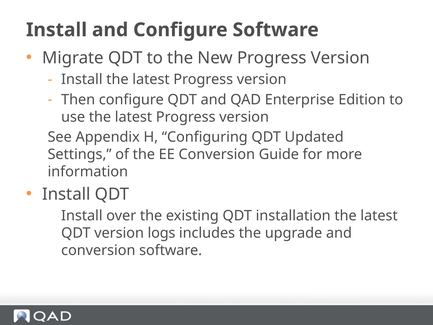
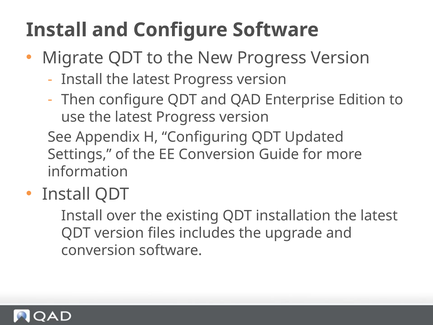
logs: logs -> files
